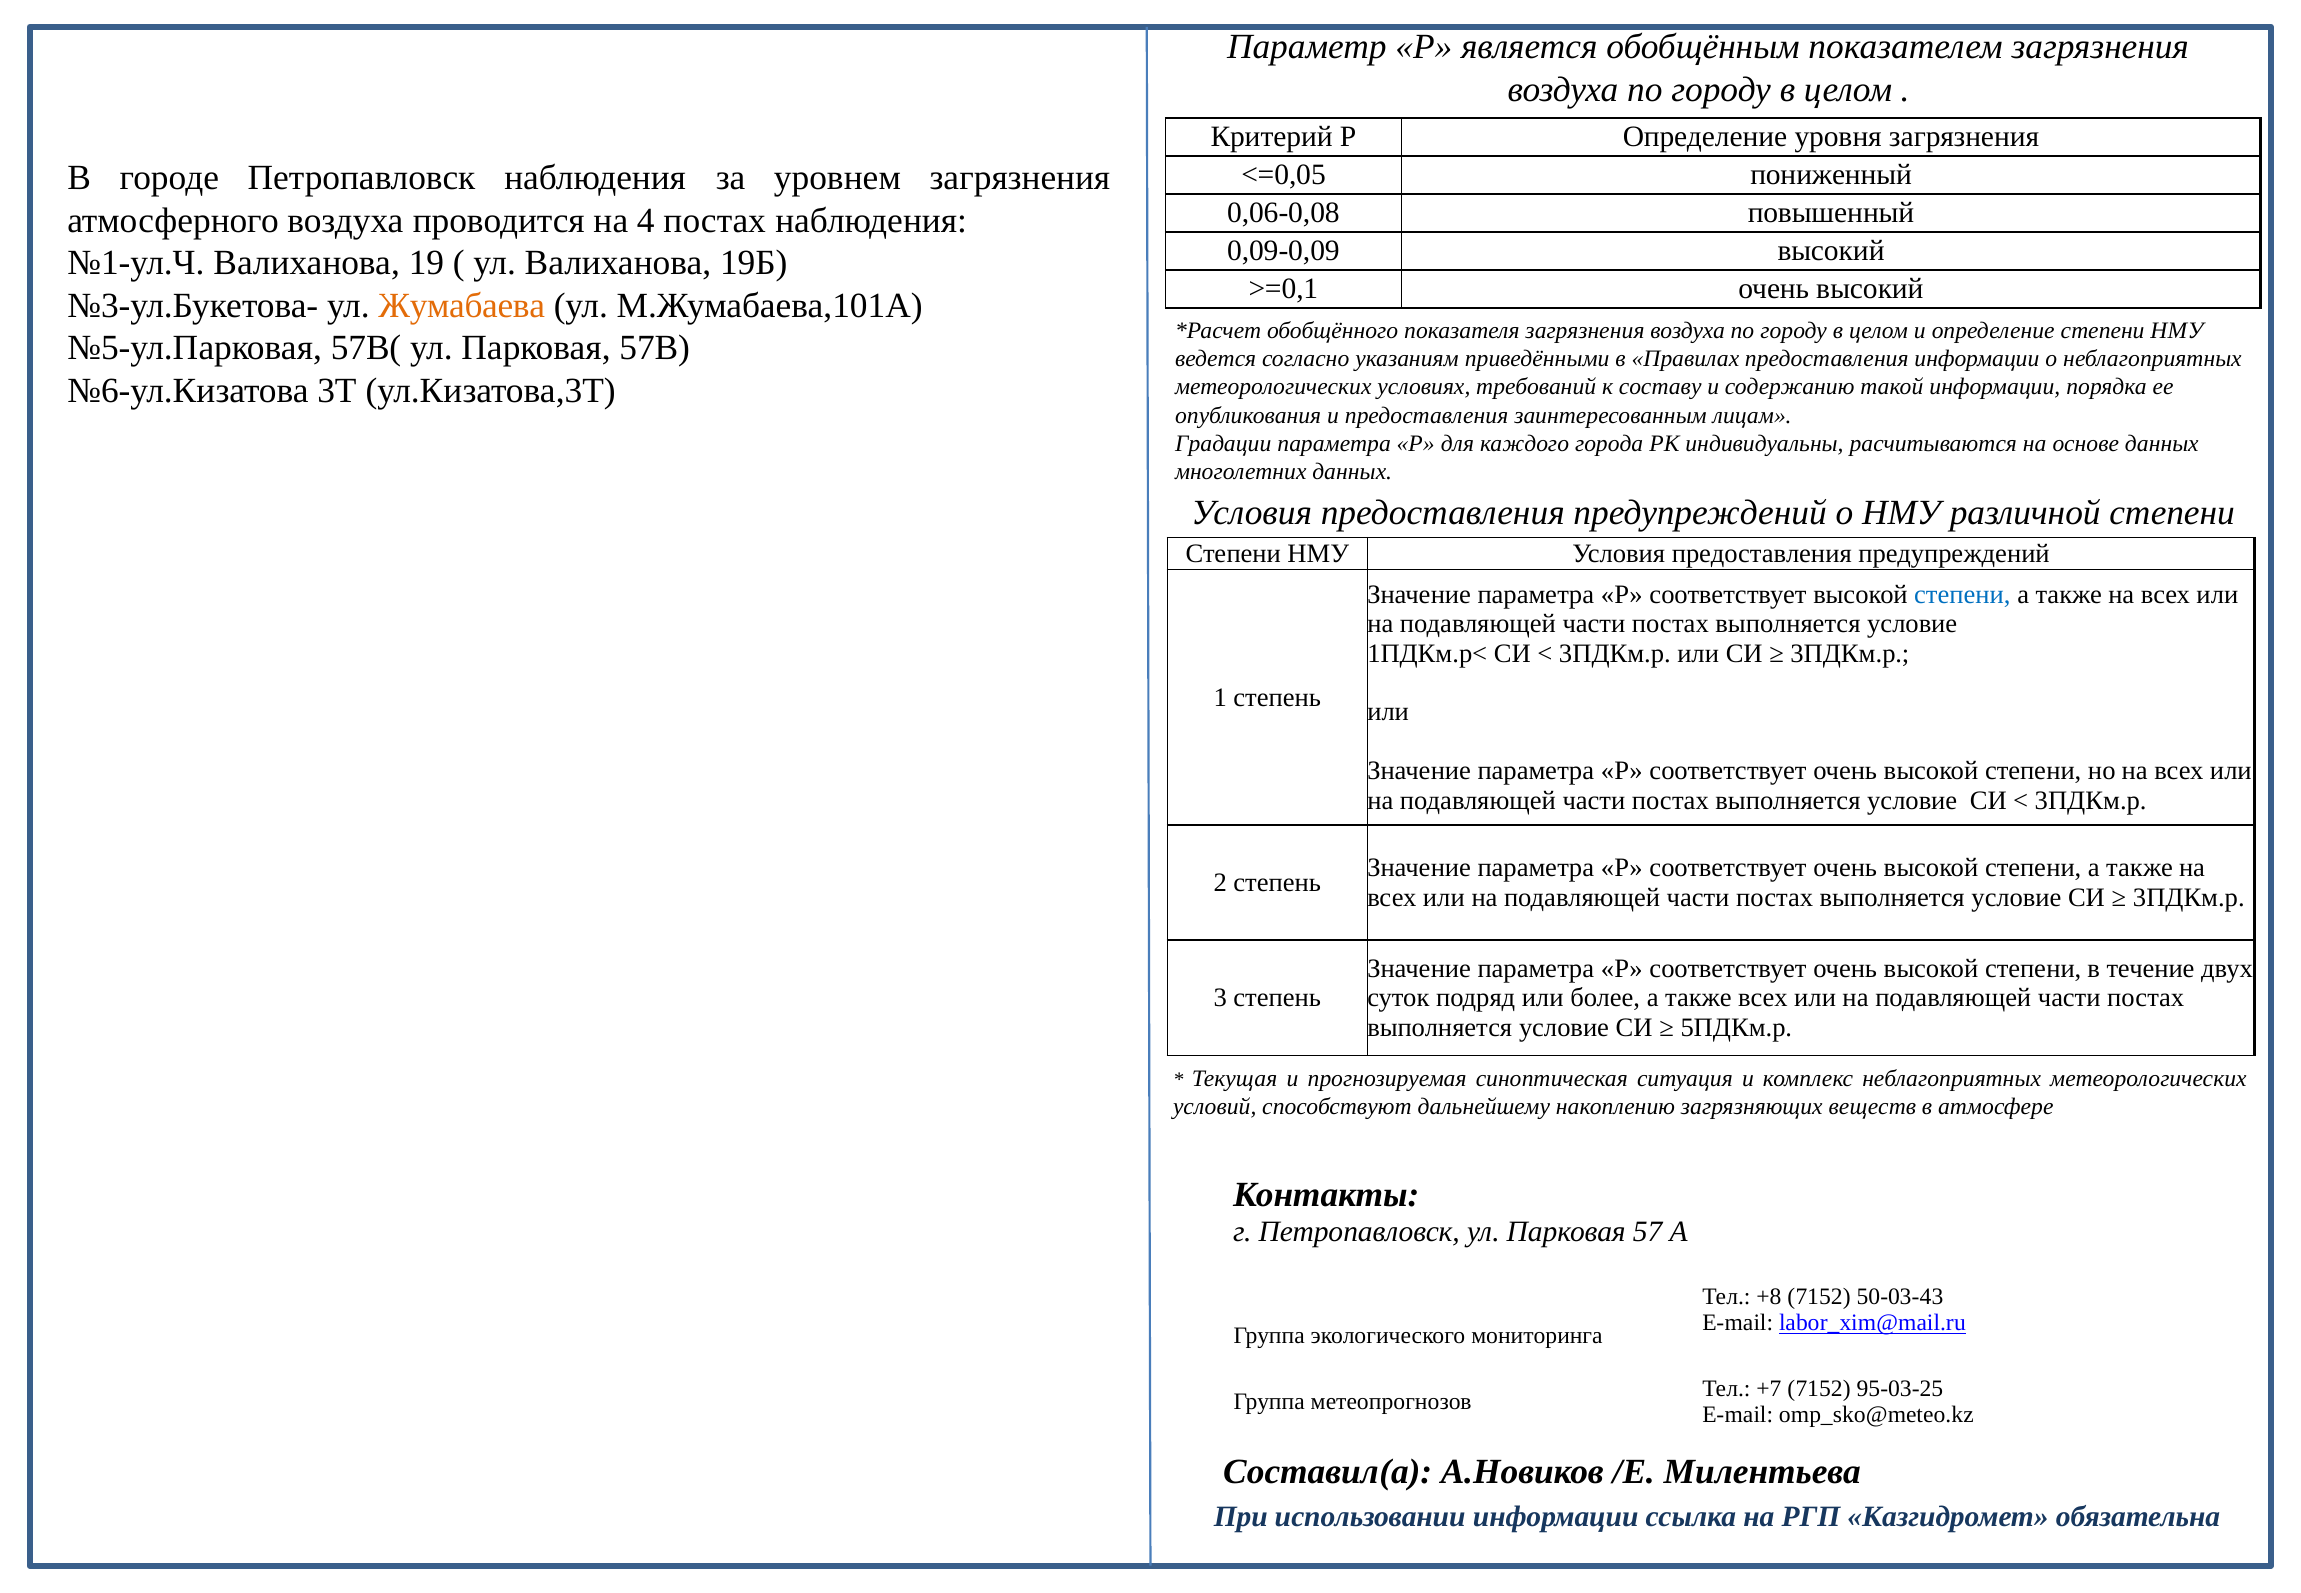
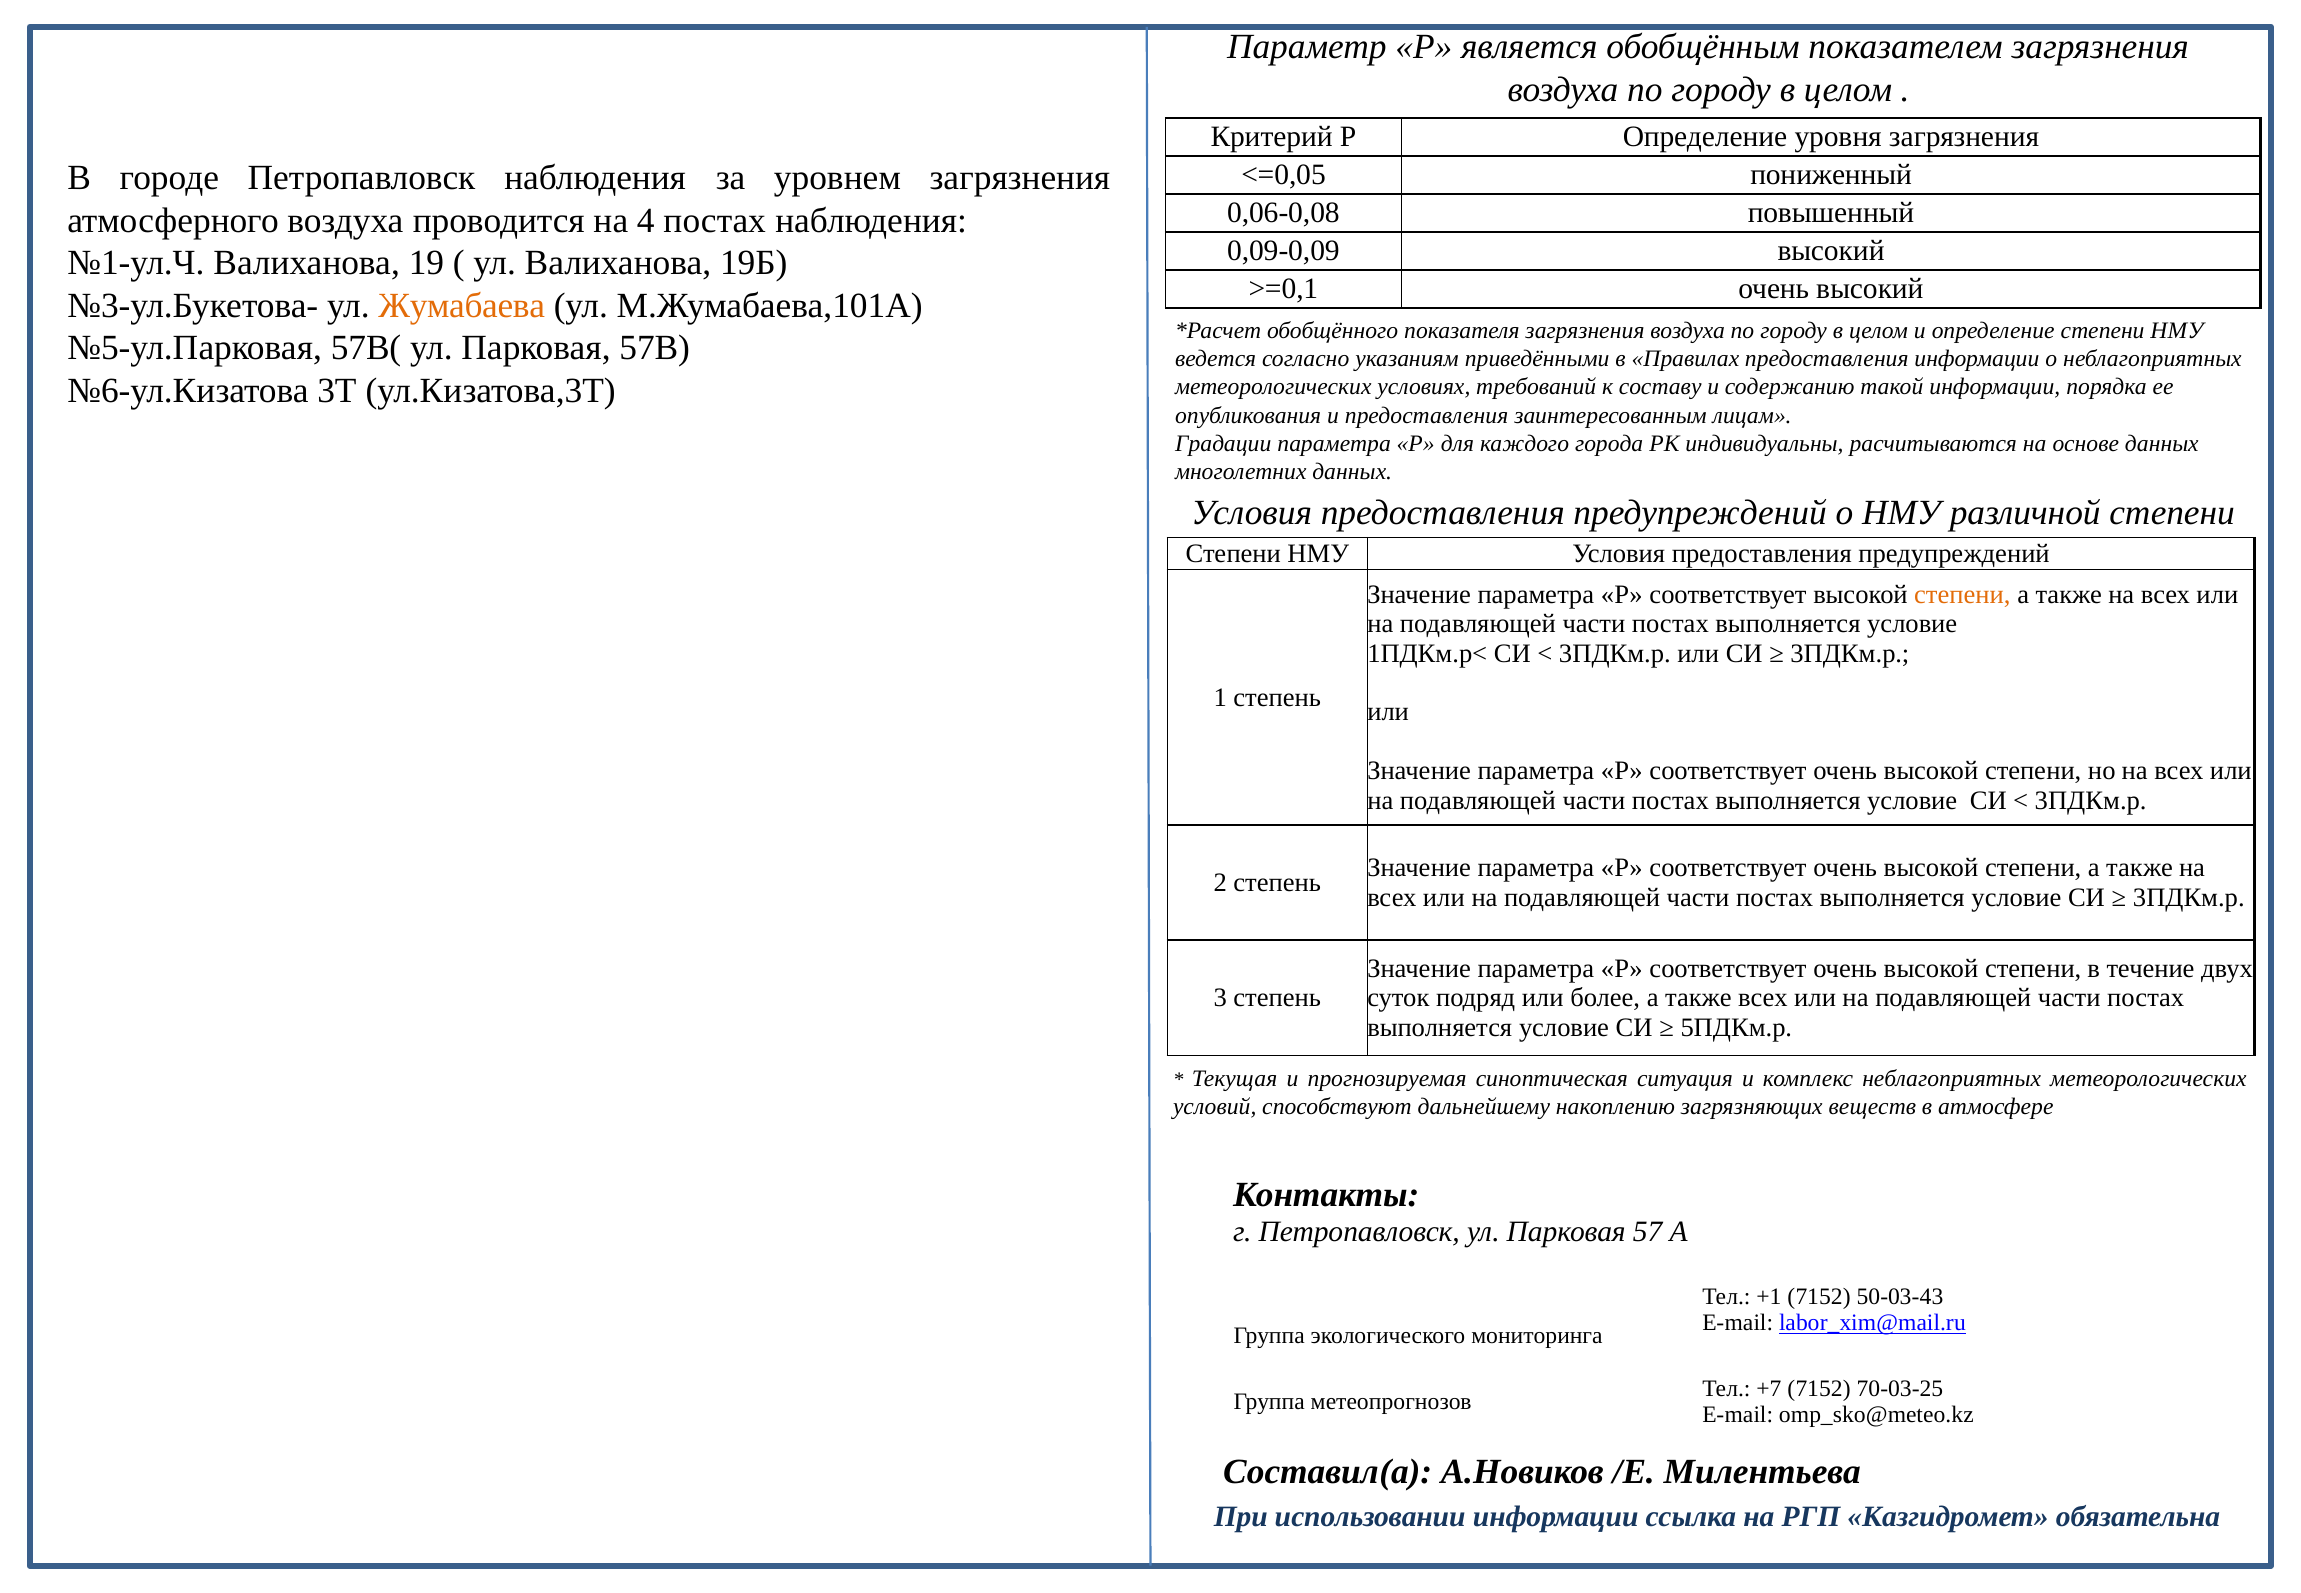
степени at (1962, 594) colour: blue -> orange
+8: +8 -> +1
95-03-25: 95-03-25 -> 70-03-25
